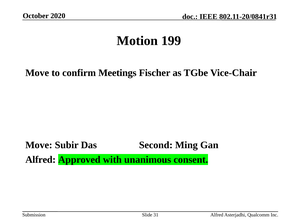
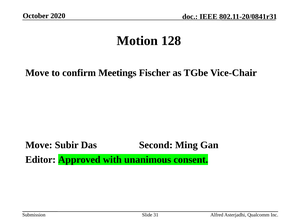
199: 199 -> 128
Alfred at (41, 159): Alfred -> Editor
